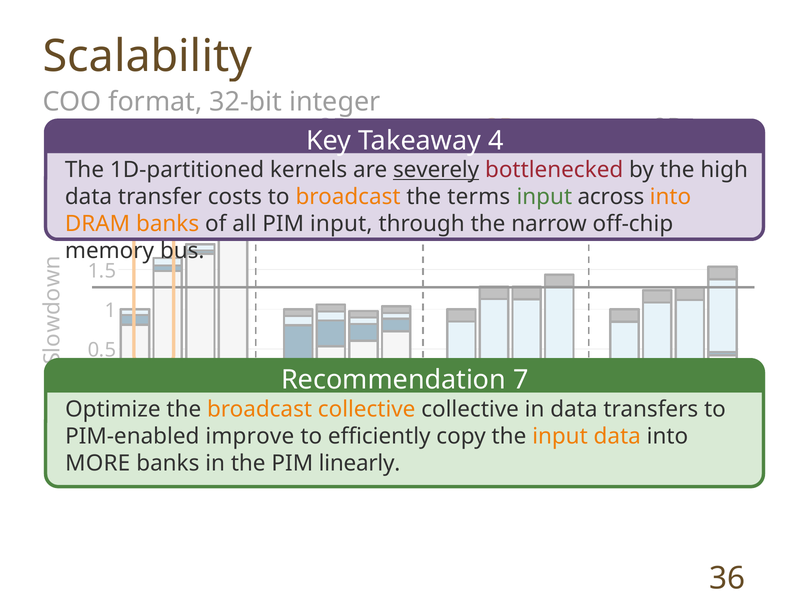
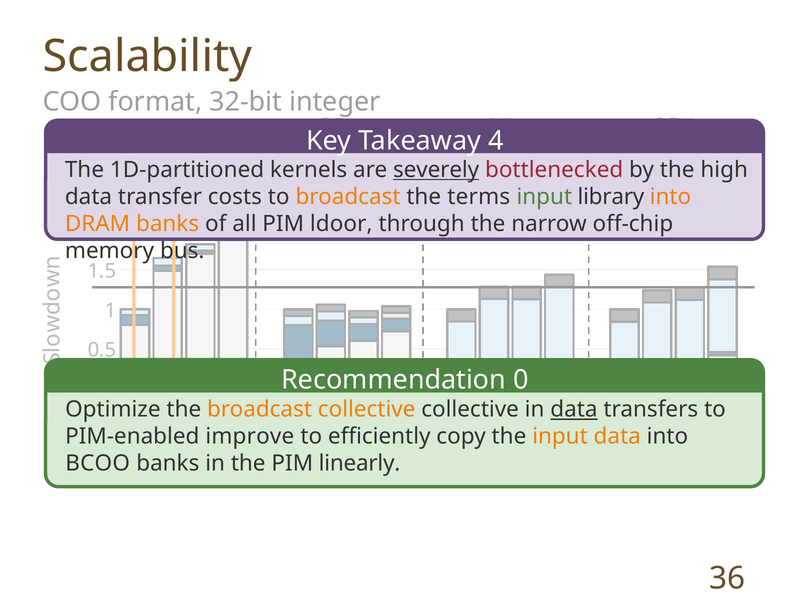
across: across -> library
PIM input: input -> ldoor
Recommendation 7: 7 -> 0
data at (574, 409) underline: none -> present
MORE: MORE -> BCOO
